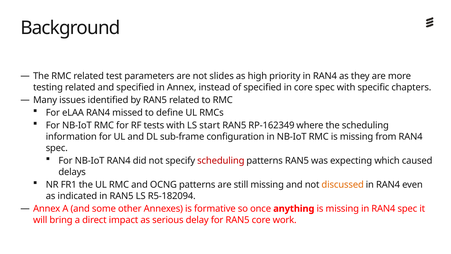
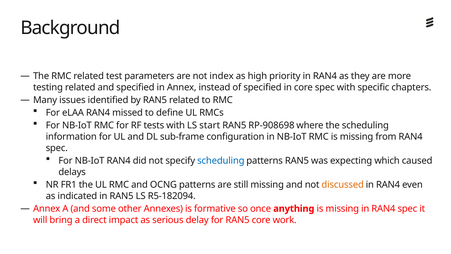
slides: slides -> index
RP-162349: RP-162349 -> RP-908698
scheduling at (221, 160) colour: red -> blue
